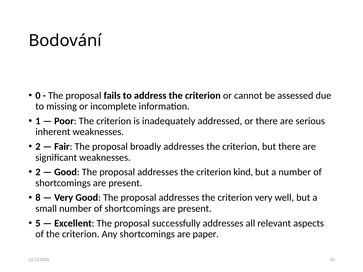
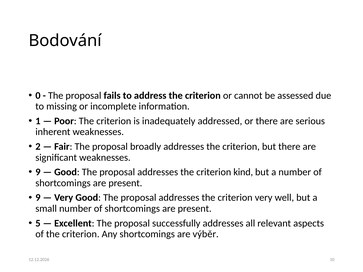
2 at (38, 172): 2 -> 9
8 at (38, 198): 8 -> 9
paper: paper -> výběr
